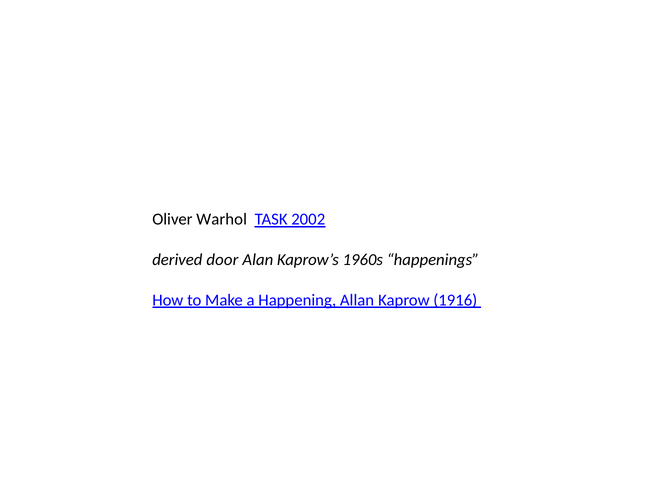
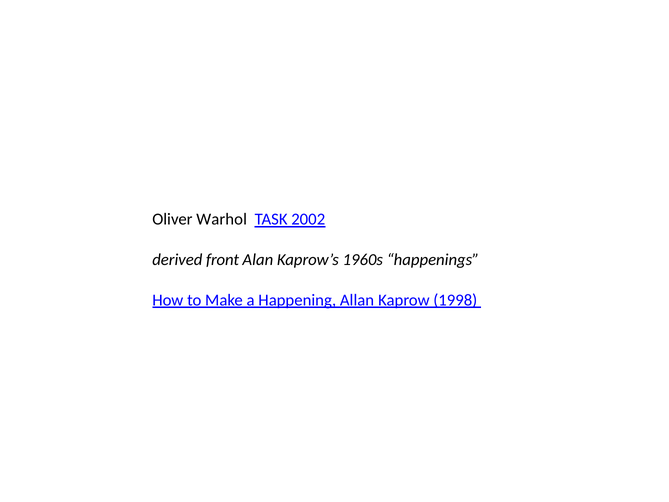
door: door -> front
1916: 1916 -> 1998
